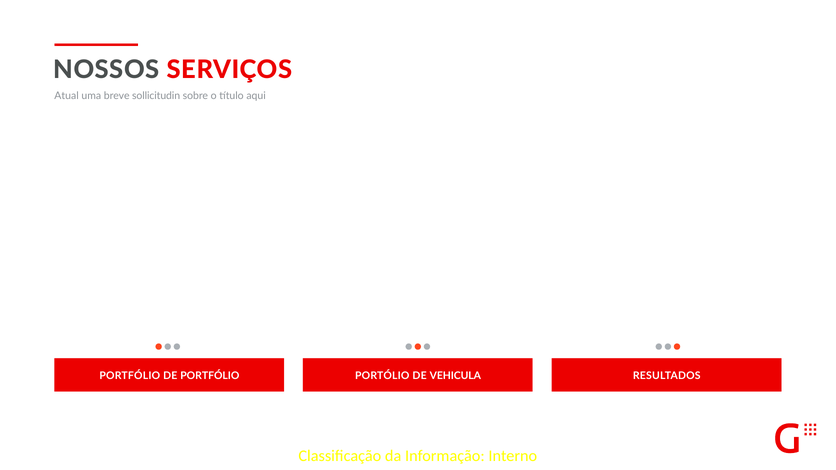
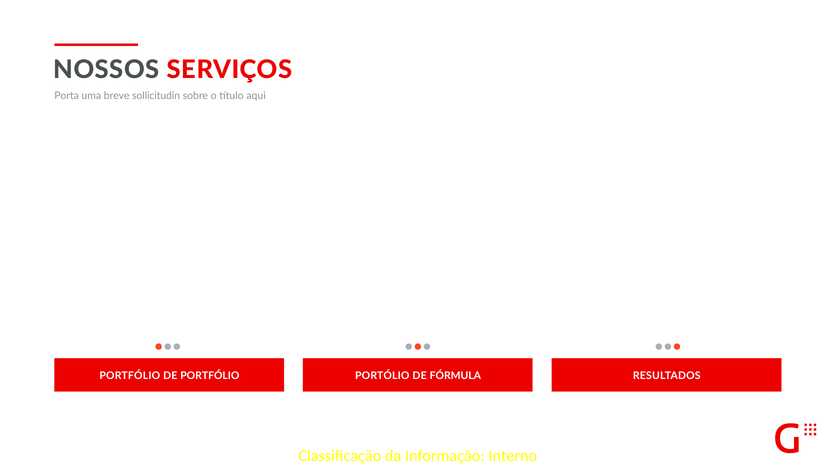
Atual: Atual -> Porta
VEHICULA: VEHICULA -> FÓRMULA
